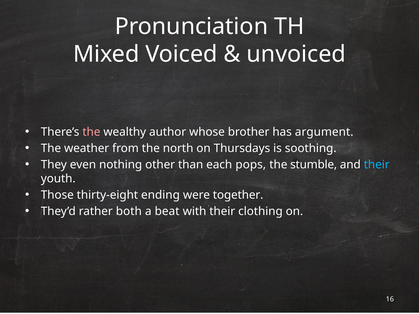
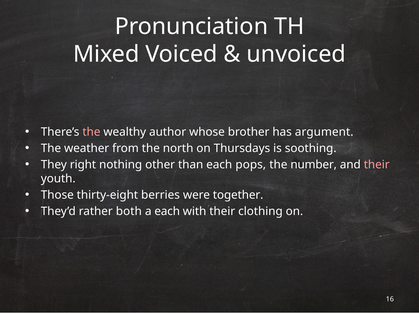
even: even -> right
stumble: stumble -> number
their at (377, 165) colour: light blue -> pink
ending: ending -> berries
a beat: beat -> each
